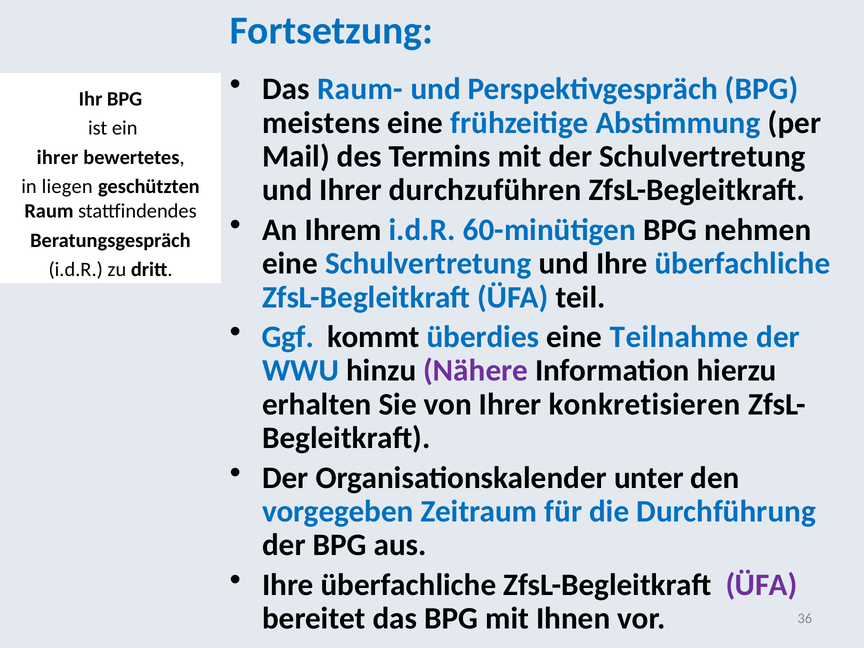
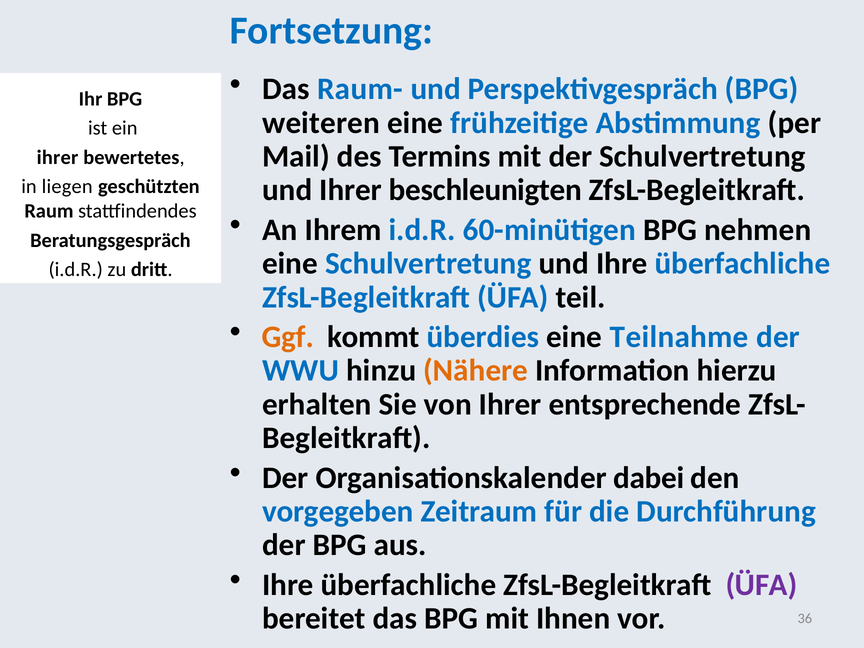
meistens: meistens -> weiteren
durchzuführen: durchzuführen -> beschleunigten
Ggf colour: blue -> orange
Nähere colour: purple -> orange
konkretisieren: konkretisieren -> entsprechende
unter: unter -> dabei
